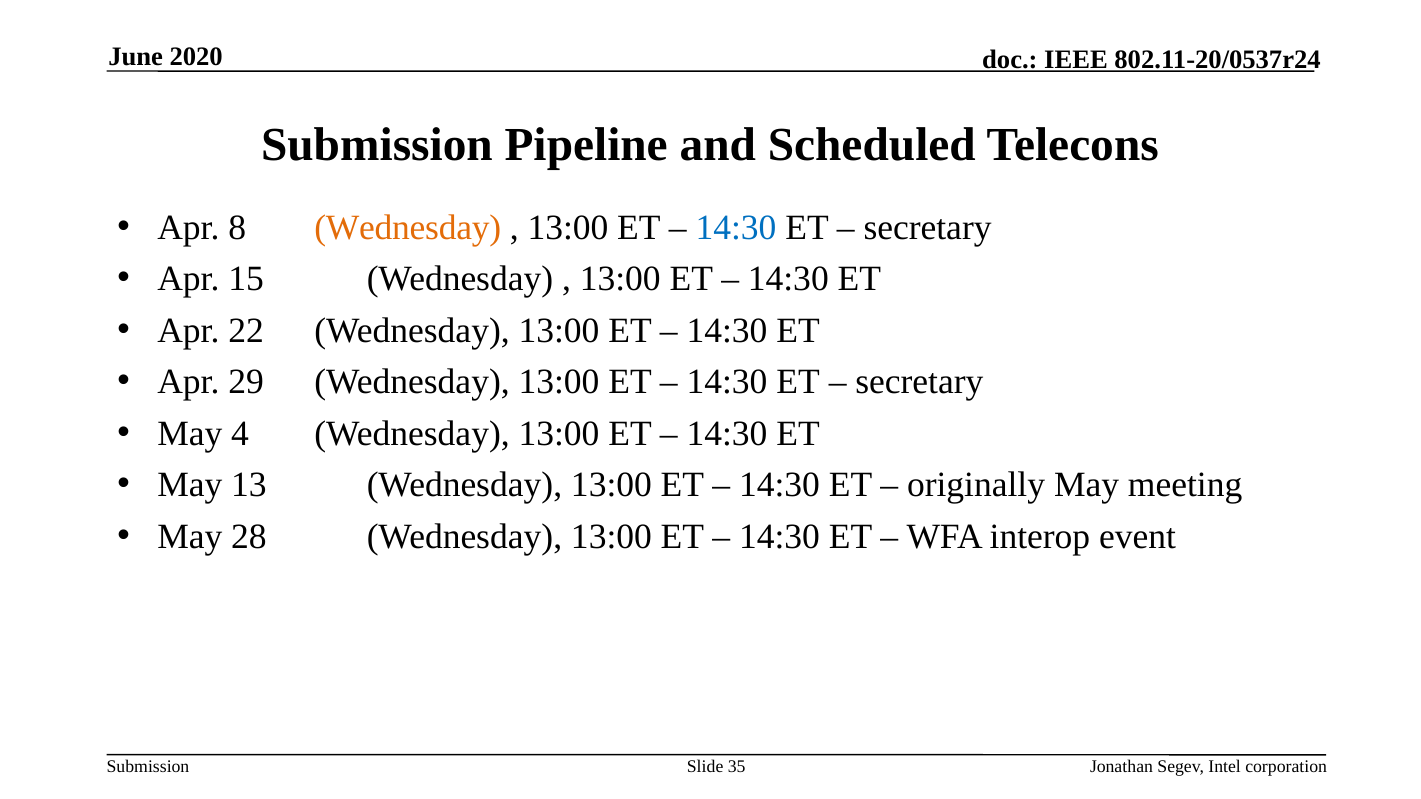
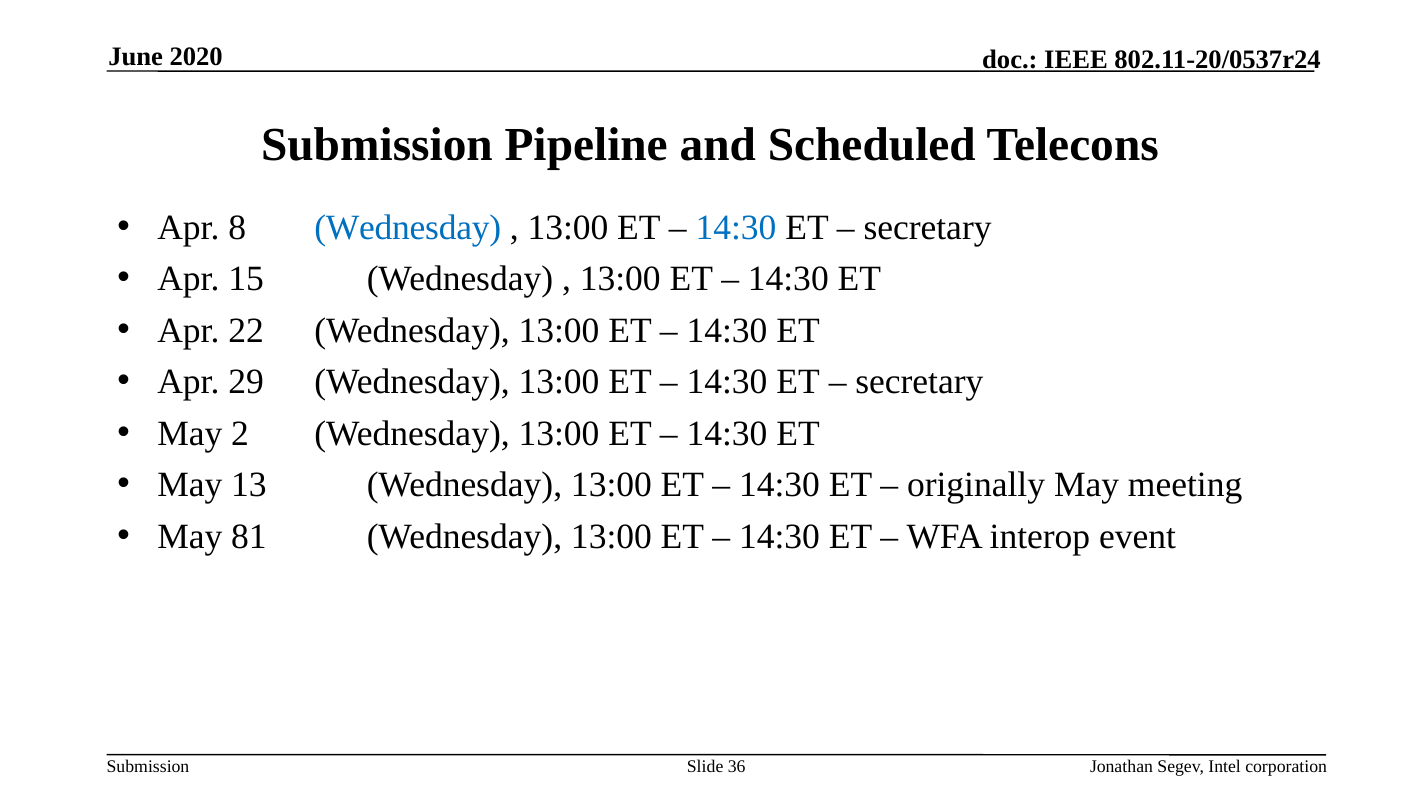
Wednesday at (408, 227) colour: orange -> blue
4: 4 -> 2
28: 28 -> 81
35: 35 -> 36
